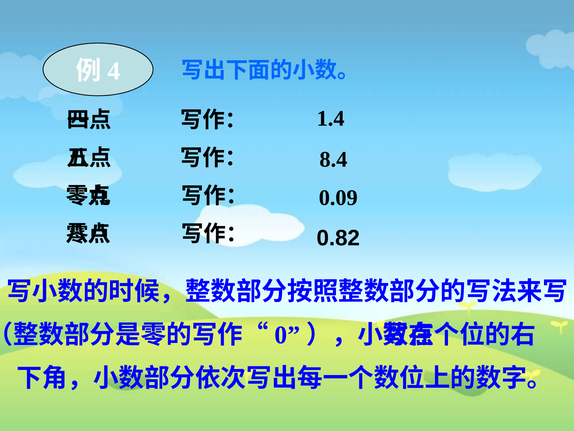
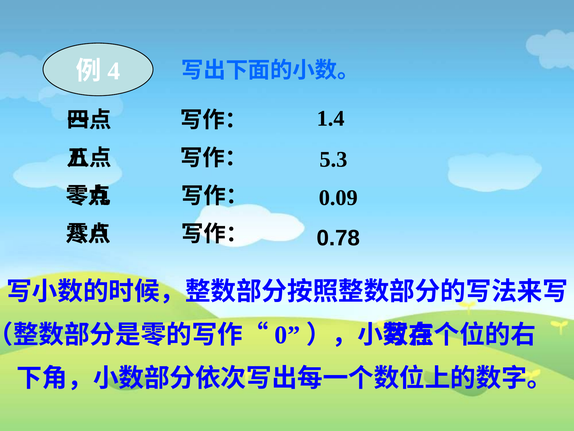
8.4: 8.4 -> 5.3
0.82: 0.82 -> 0.78
